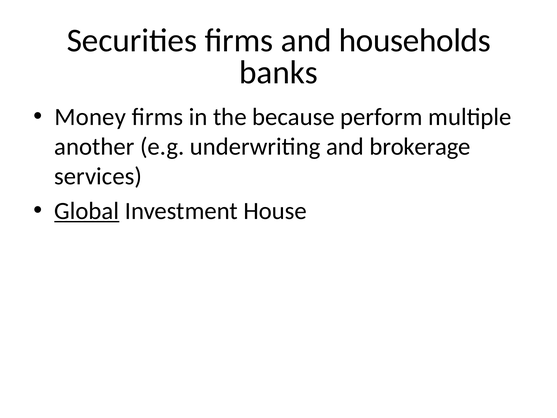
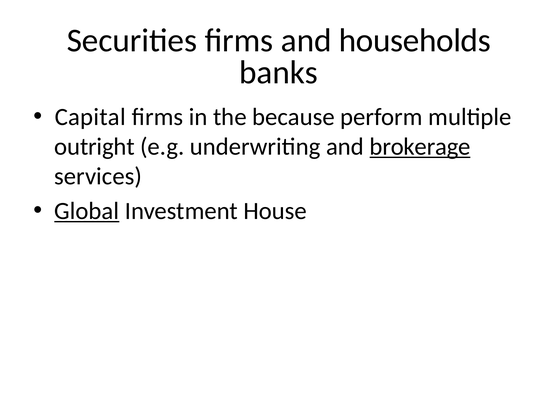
Money: Money -> Capital
another: another -> outright
brokerage underline: none -> present
